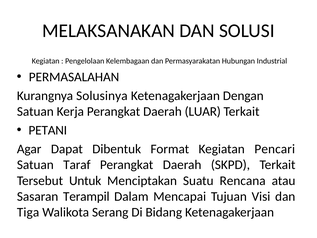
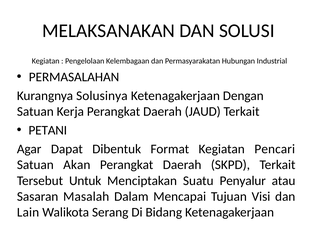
LUAR: LUAR -> JAUD
Taraf: Taraf -> Akan
Rencana: Rencana -> Penyalur
Terampil: Terampil -> Masalah
Tiga: Tiga -> Lain
